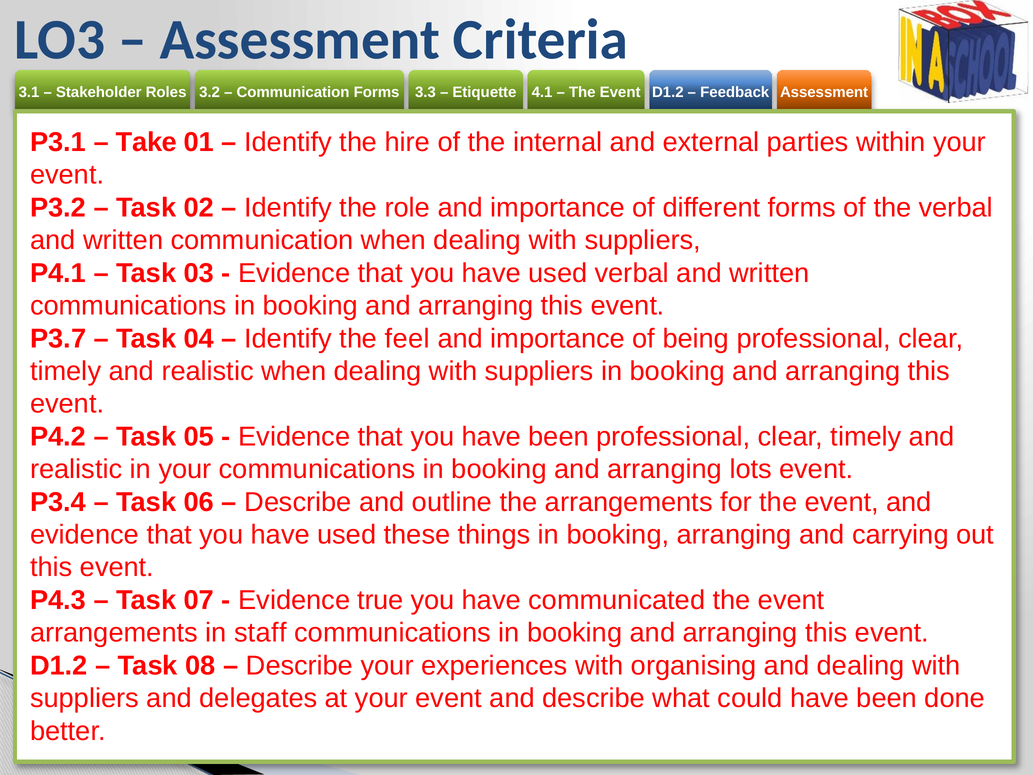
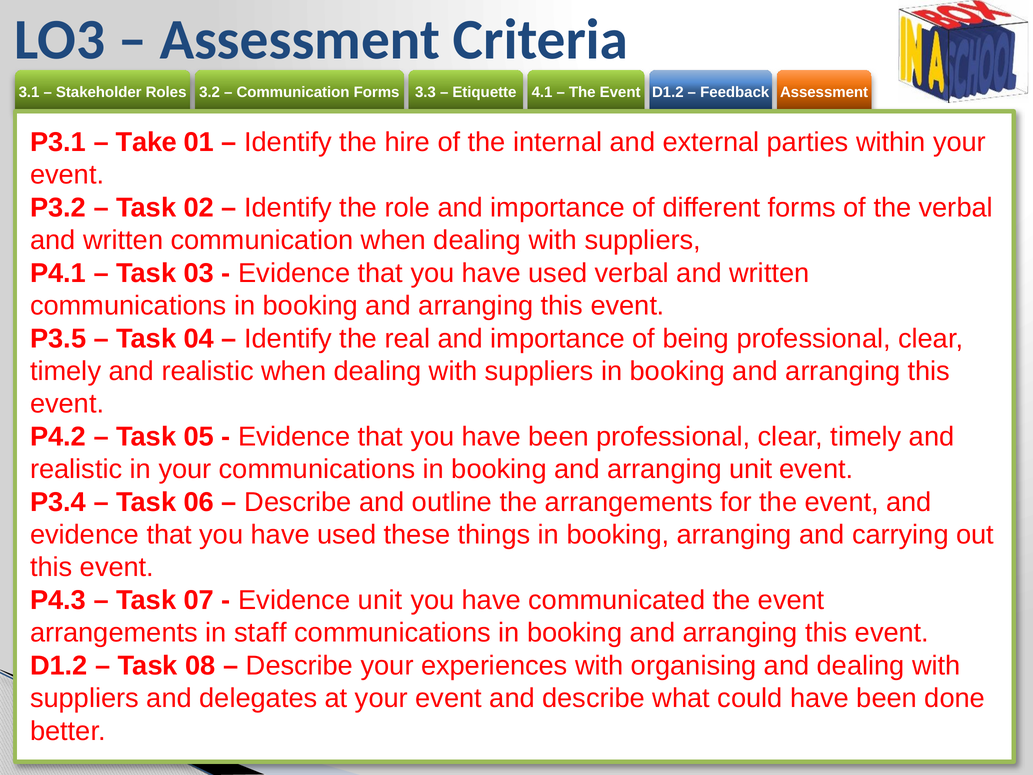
P3.7: P3.7 -> P3.5
feel: feel -> real
arranging lots: lots -> unit
Evidence true: true -> unit
